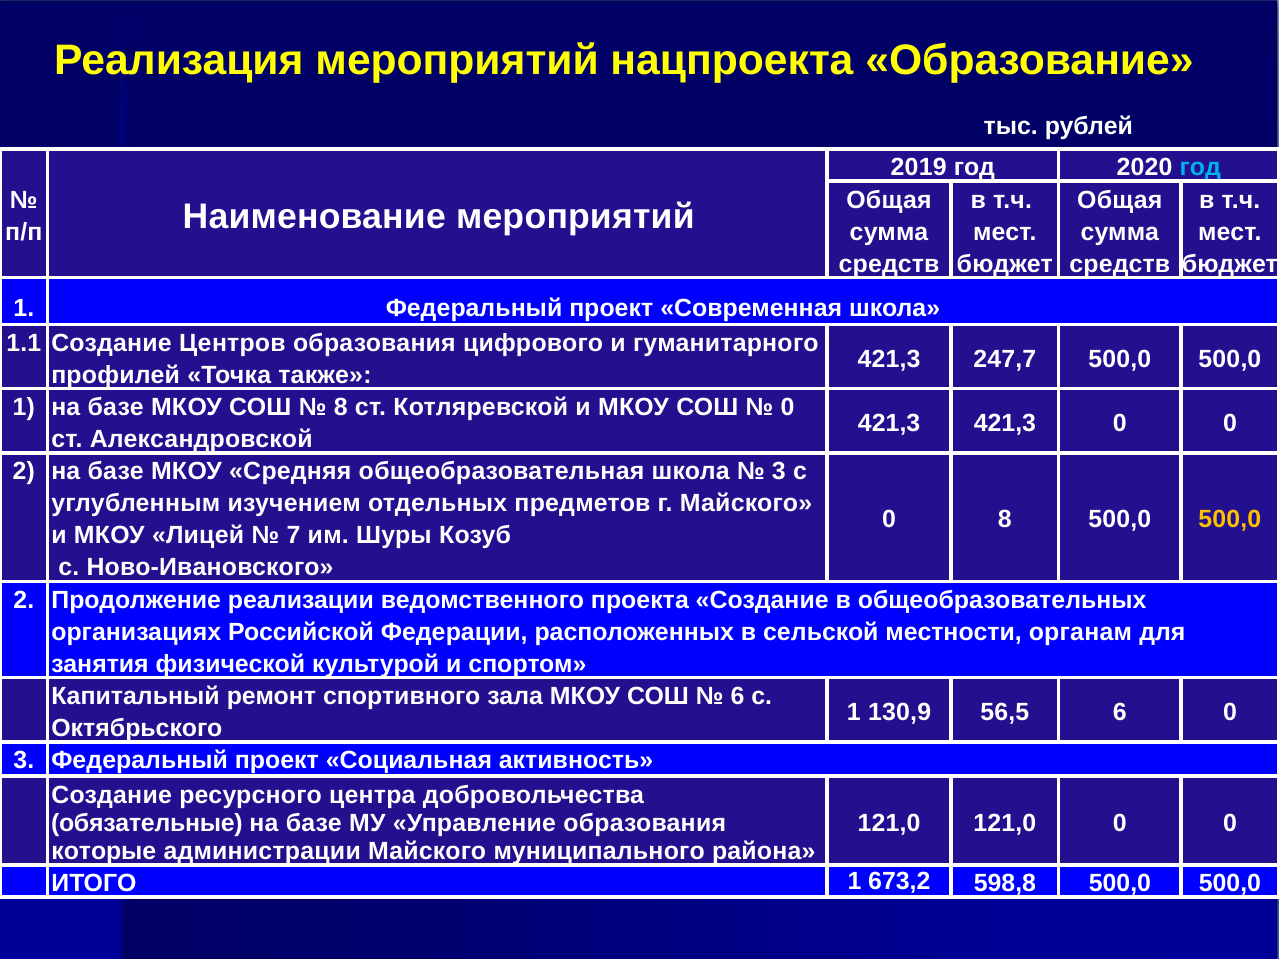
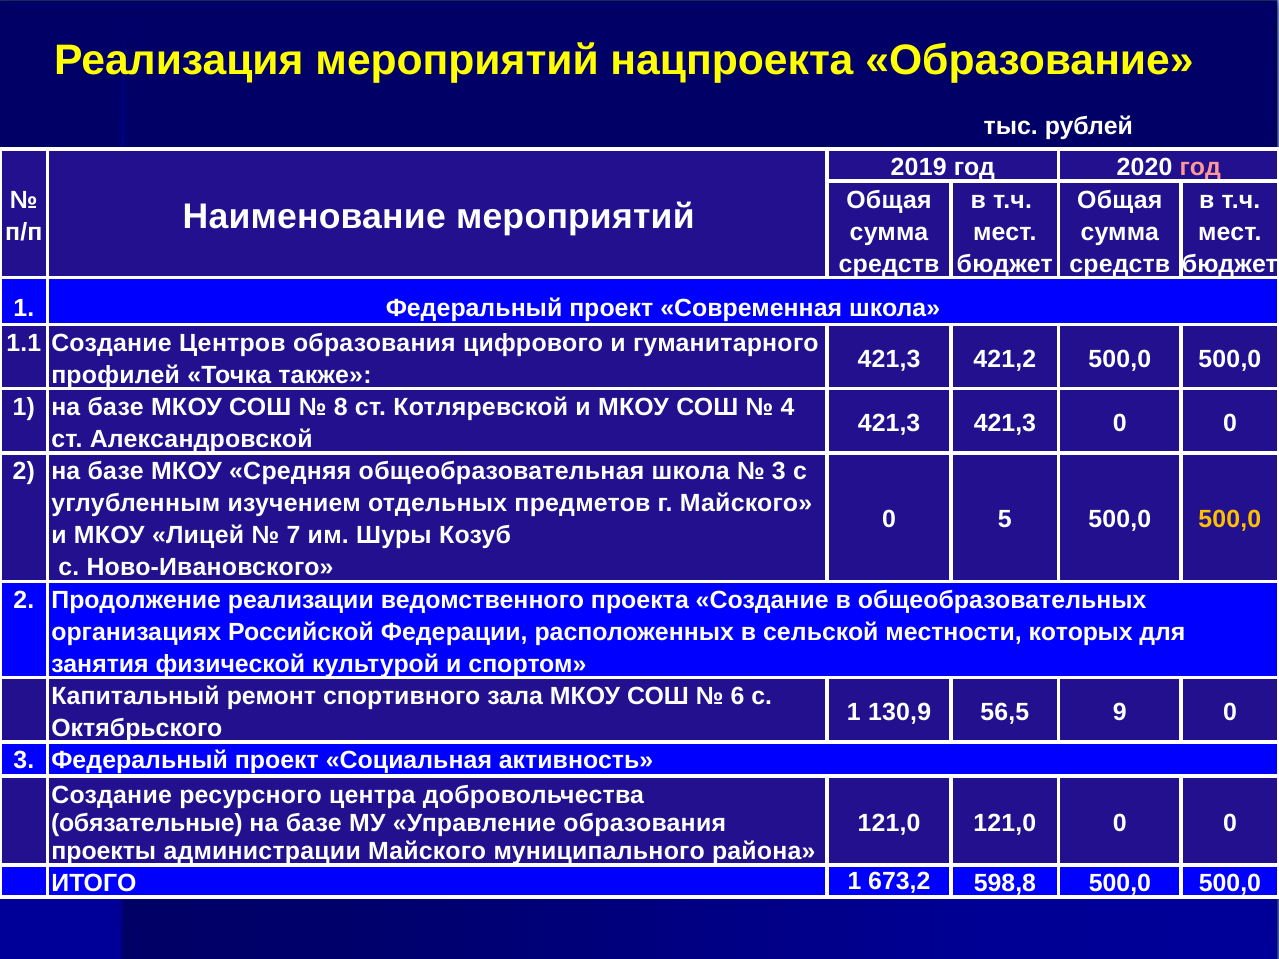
год at (1200, 168) colour: light blue -> pink
247,7: 247,7 -> 421,2
0 at (788, 407): 0 -> 4
0 8: 8 -> 5
органам: органам -> которых
56,5 6: 6 -> 9
которые: которые -> проекты
